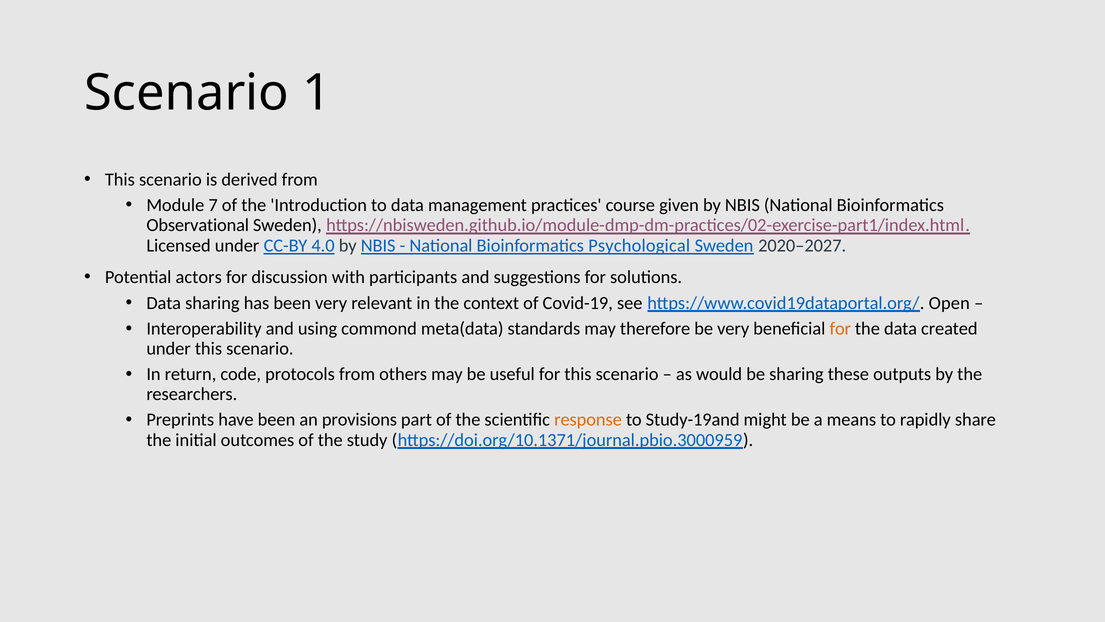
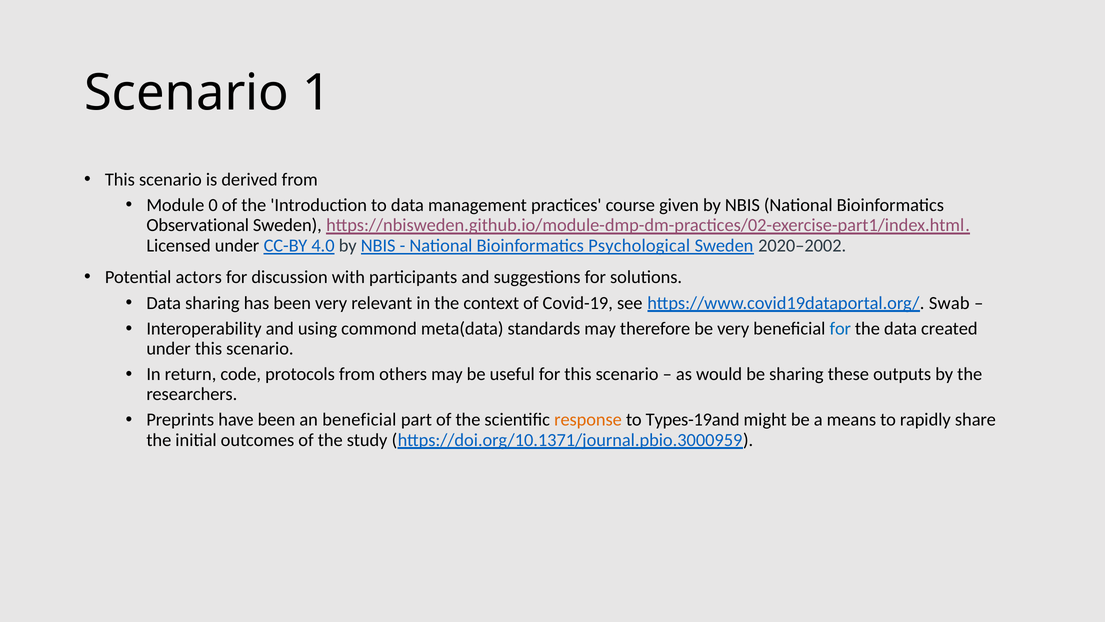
7: 7 -> 0
2020–2027: 2020–2027 -> 2020–2002
Open: Open -> Swab
for at (840, 329) colour: orange -> blue
an provisions: provisions -> beneficial
Study-19and: Study-19and -> Types-19and
